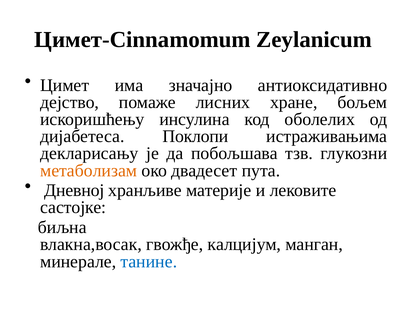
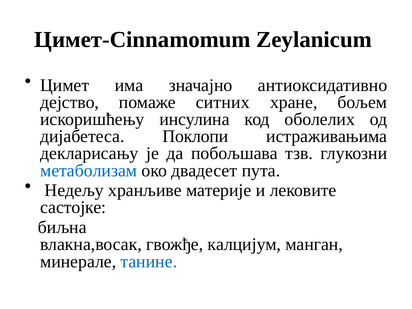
лисних: лисних -> ситних
метаболизам colour: orange -> blue
Дневној: Дневној -> Недељу
